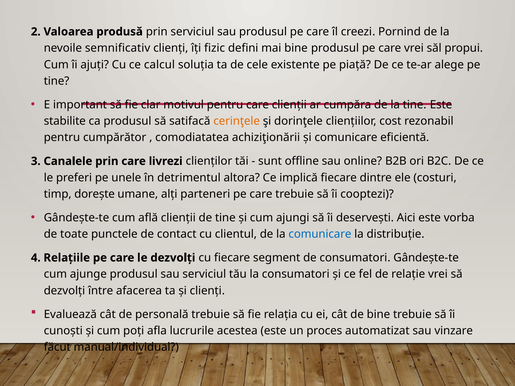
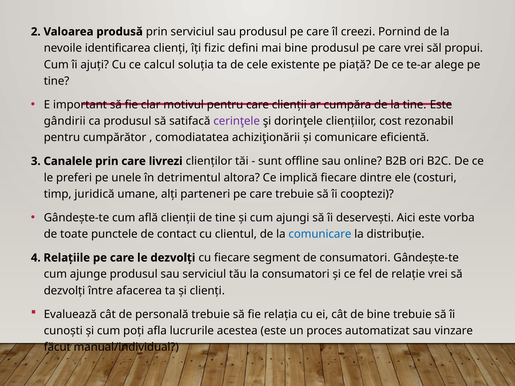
semnificativ: semnificativ -> identificarea
stabilite: stabilite -> gândirii
cerinţele colour: orange -> purple
dorește: dorește -> juridică
